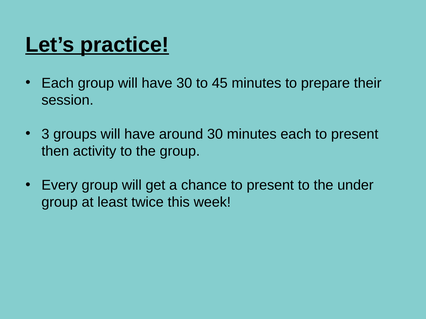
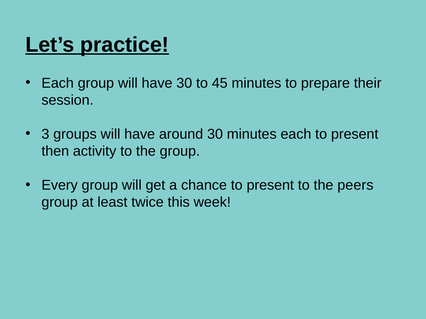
under: under -> peers
